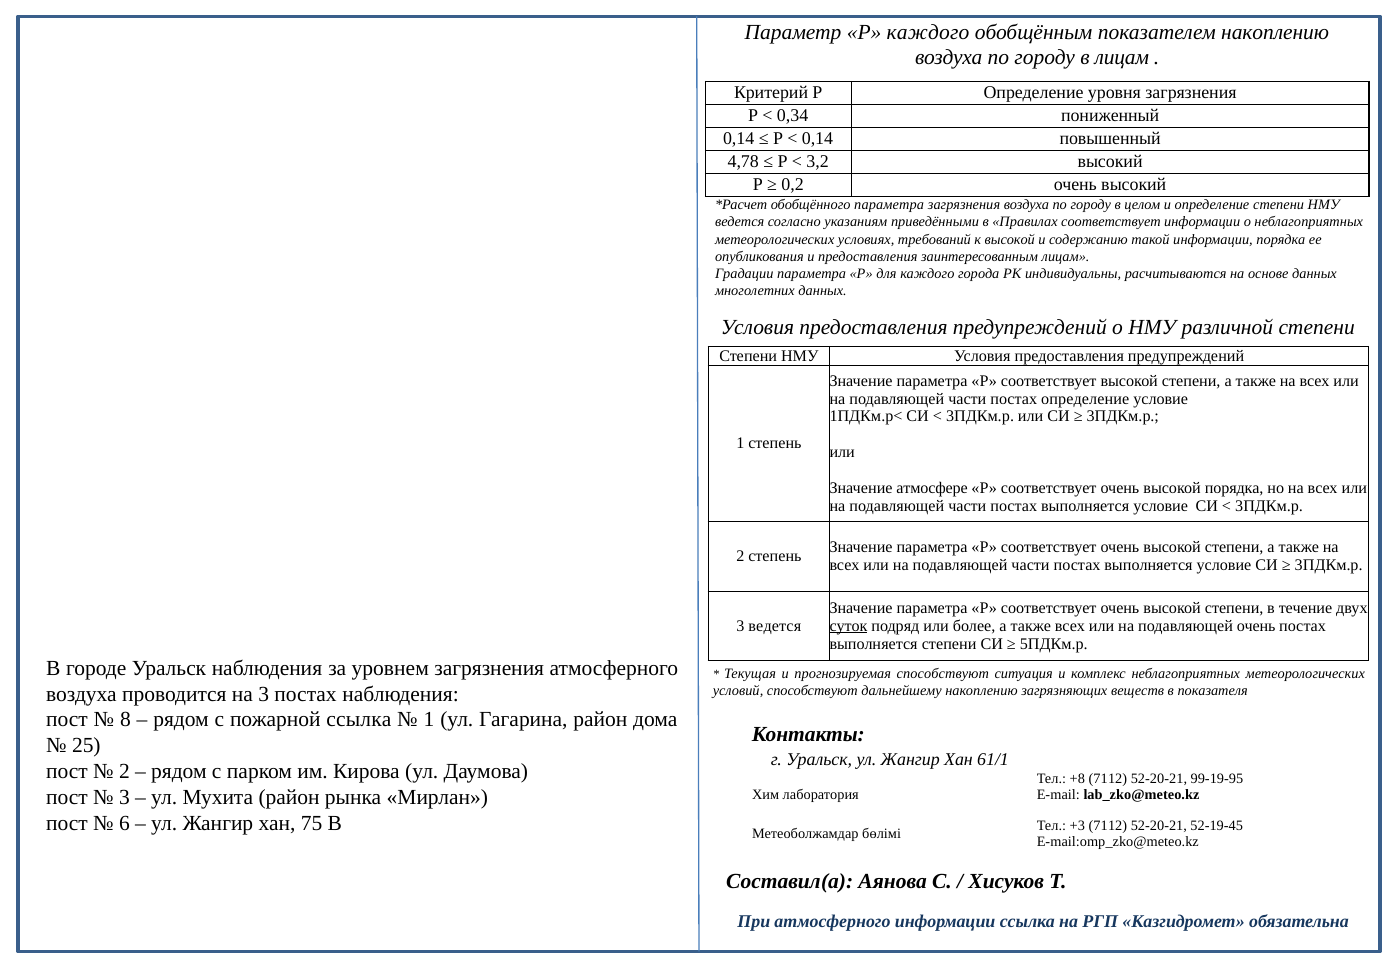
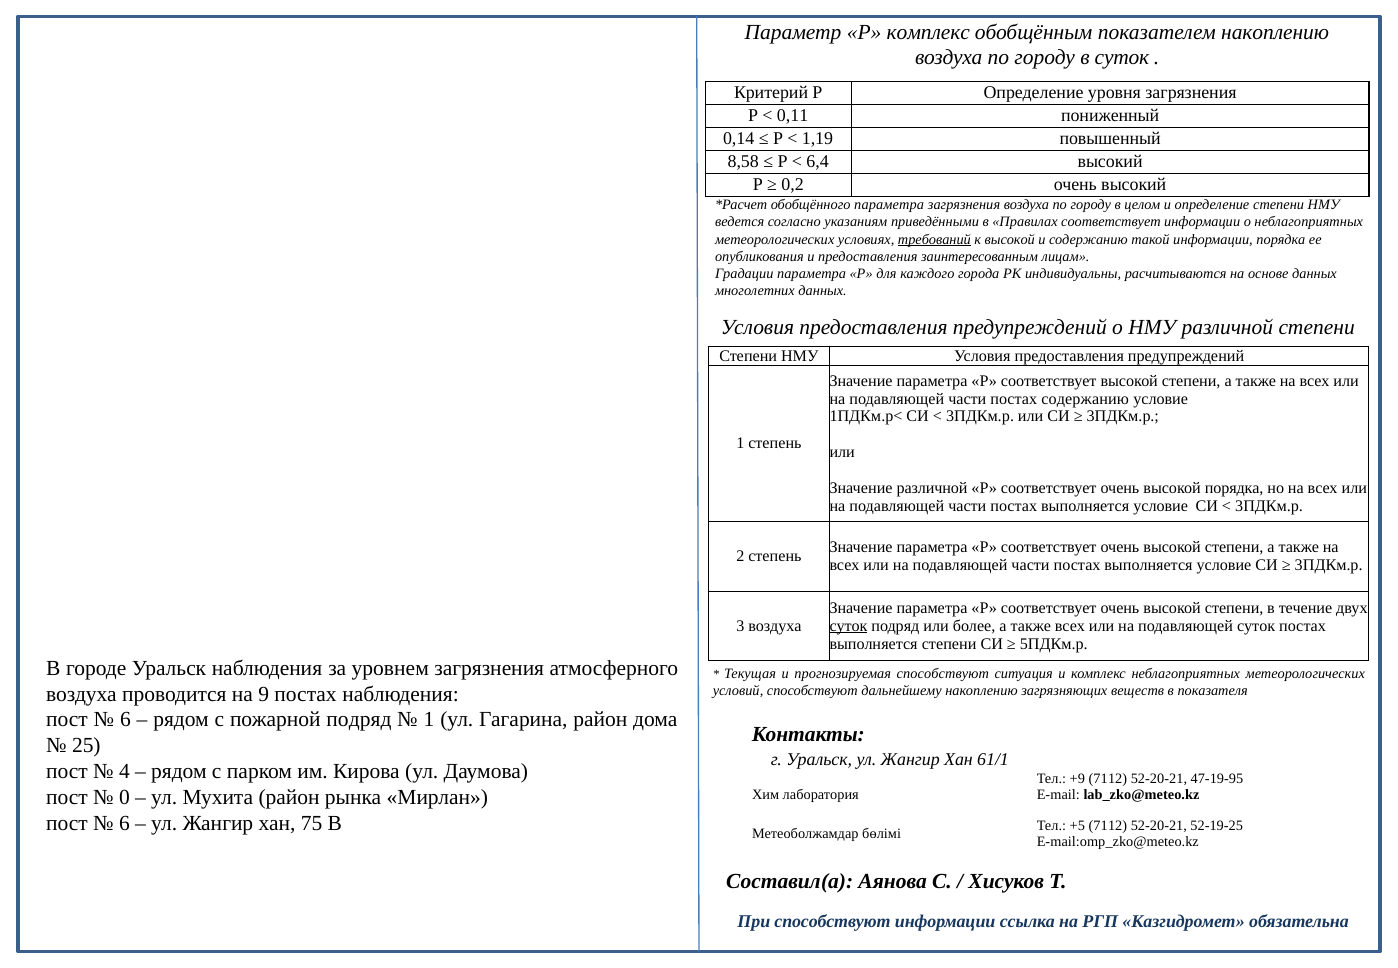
Р каждого: каждого -> комплекс
в лицам: лицам -> суток
0,34: 0,34 -> 0,11
0,14 at (817, 139): 0,14 -> 1,19
4,78: 4,78 -> 8,58
3,2: 3,2 -> 6,4
требований underline: none -> present
постах определение: определение -> содержанию
Значение атмосфере: атмосфере -> различной
3 ведется: ведется -> воздуха
подавляющей очень: очень -> суток
на 3: 3 -> 9
8 at (125, 720): 8 -> 6
пожарной ссылка: ссылка -> подряд
2 at (124, 771): 2 -> 4
+8: +8 -> +9
99-19-95: 99-19-95 -> 47-19-95
3 at (124, 797): 3 -> 0
+3: +3 -> +5
52-19-45: 52-19-45 -> 52-19-25
При атмосферного: атмосферного -> способствуют
